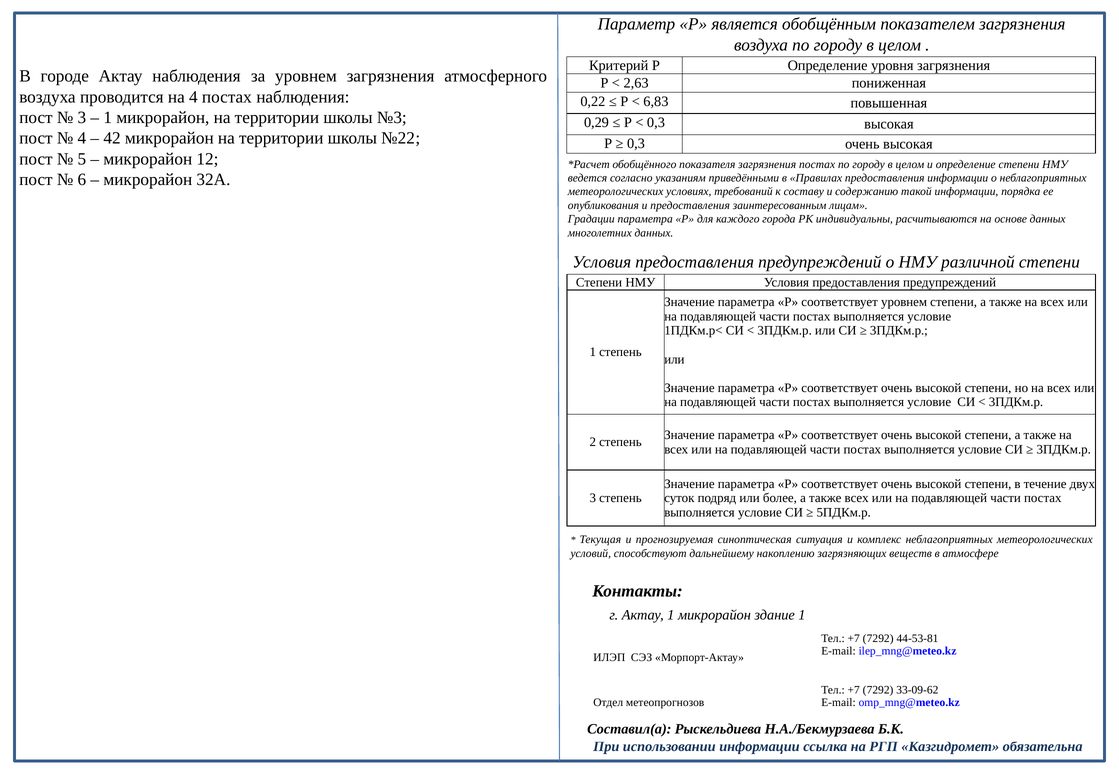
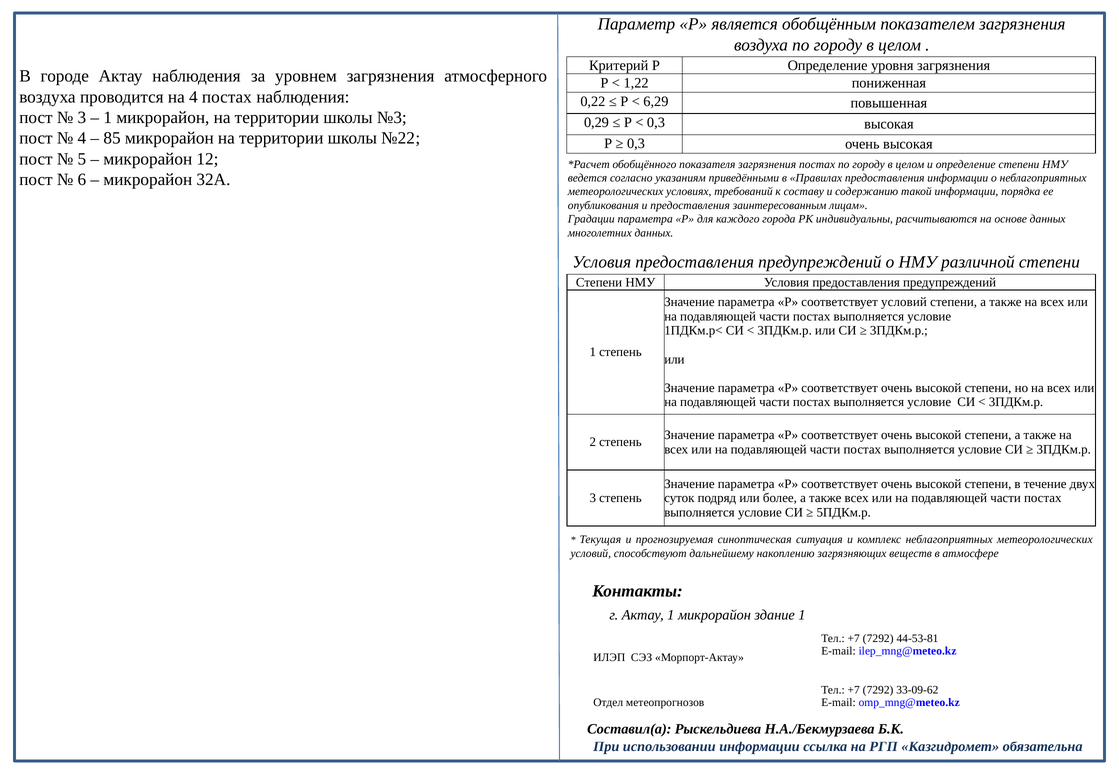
2,63: 2,63 -> 1,22
6,83: 6,83 -> 6,29
42: 42 -> 85
соответствует уровнем: уровнем -> условий
